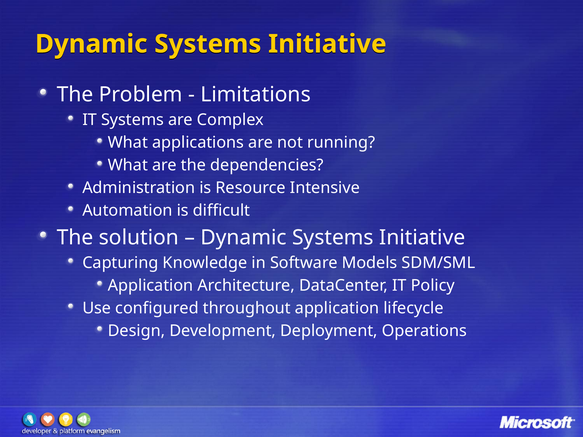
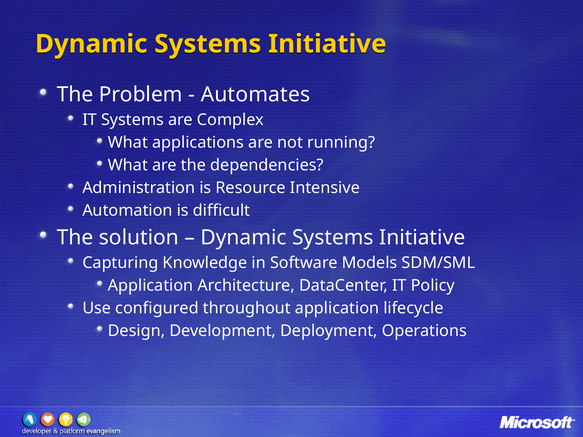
Limitations: Limitations -> Automates
